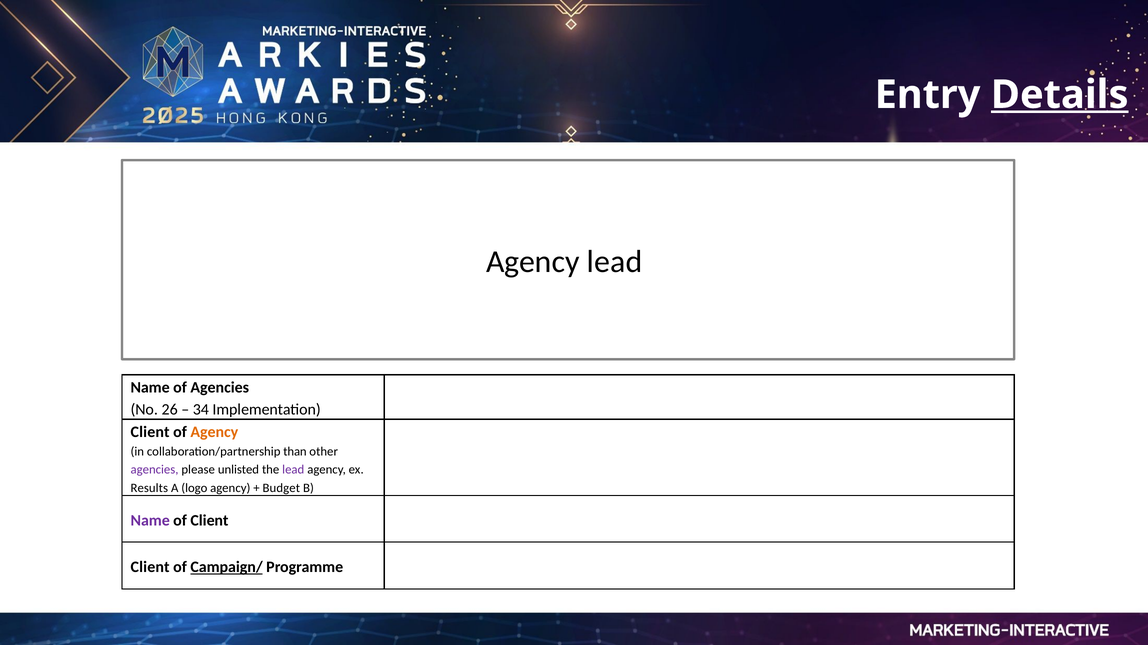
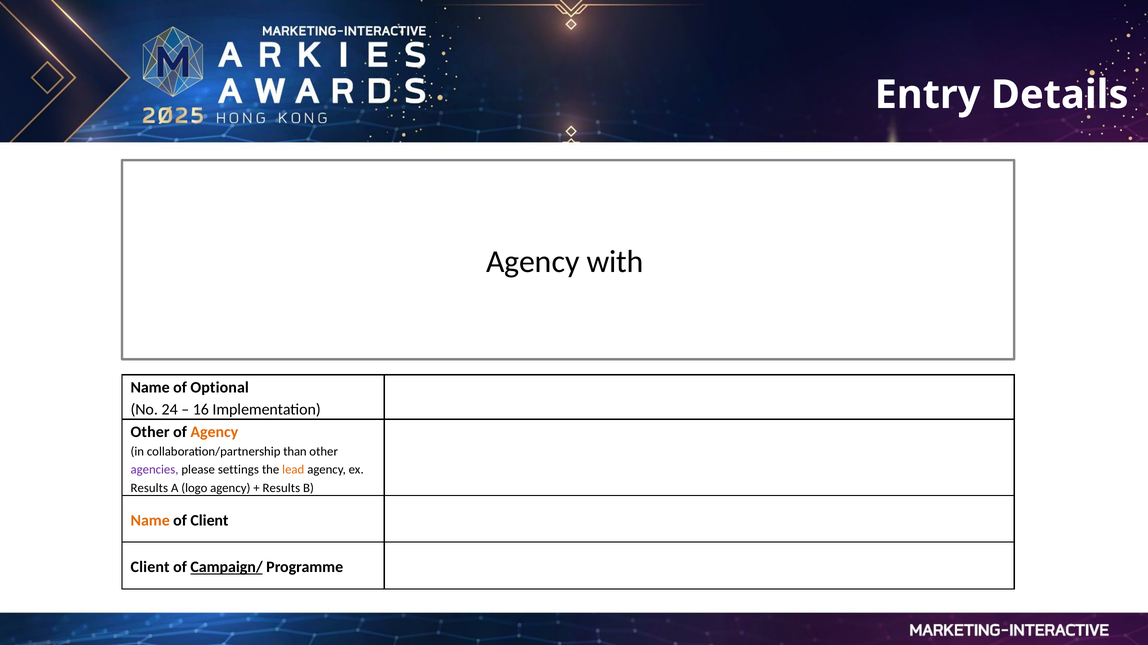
Details underline: present -> none
Agency lead: lead -> with
of Agencies: Agencies -> Optional
26: 26 -> 24
34: 34 -> 16
Client at (150, 432): Client -> Other
unlisted: unlisted -> settings
lead at (293, 470) colour: purple -> orange
Budget at (281, 488): Budget -> Results
Name at (150, 521) colour: purple -> orange
